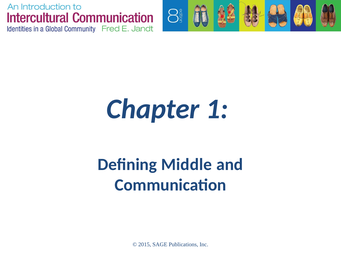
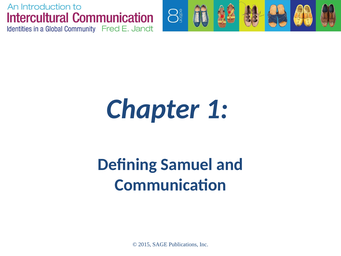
Middle: Middle -> Samuel
